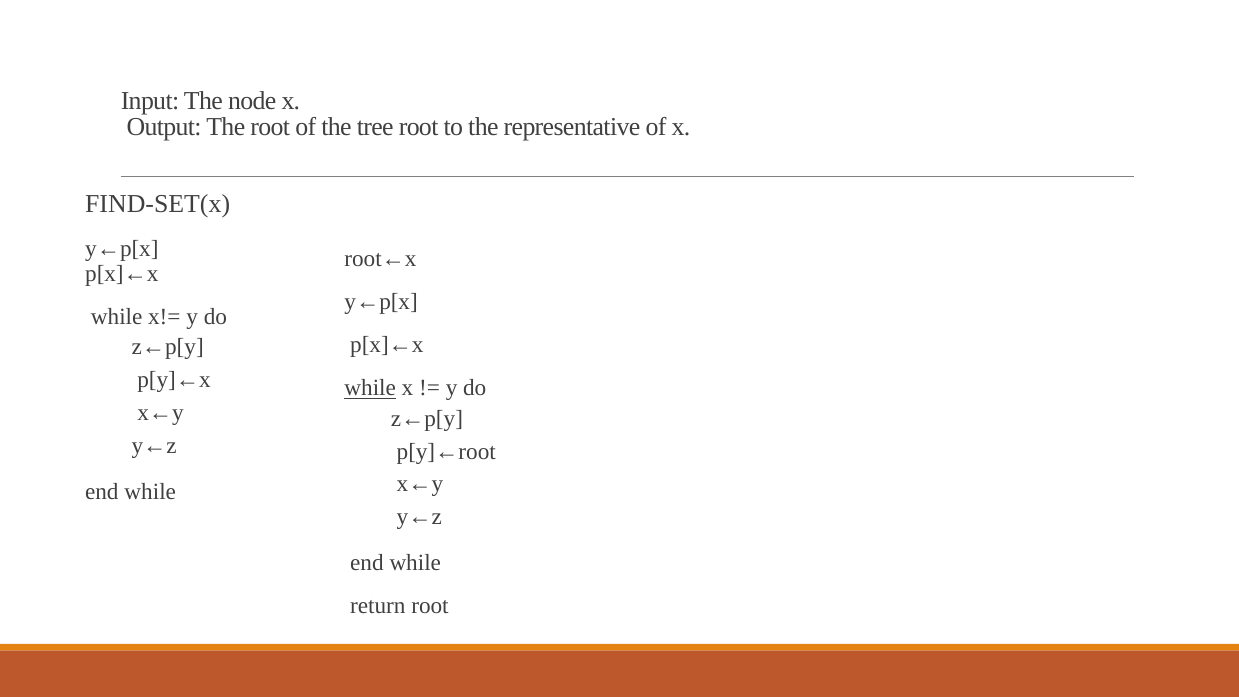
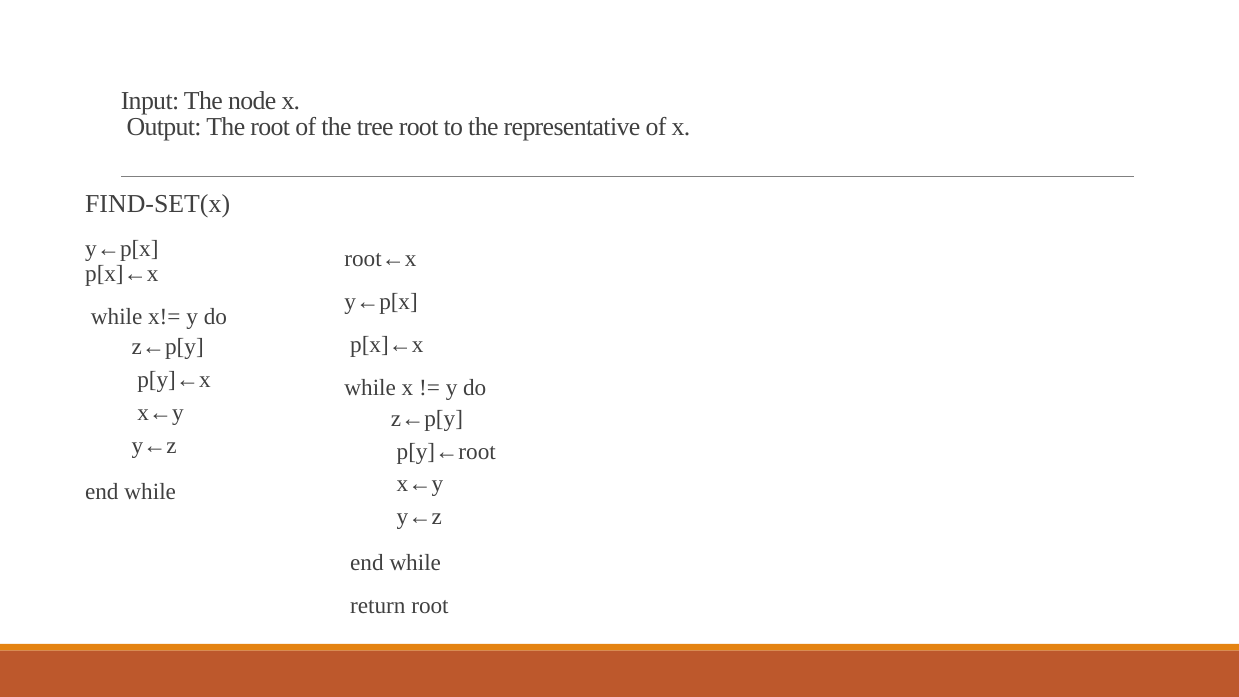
while at (370, 388) underline: present -> none
